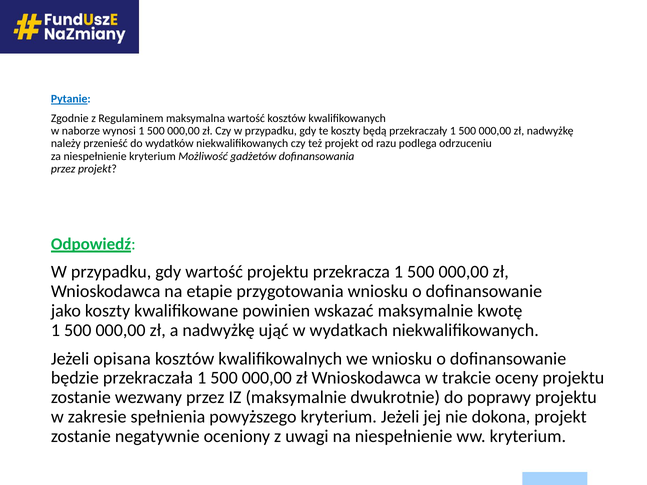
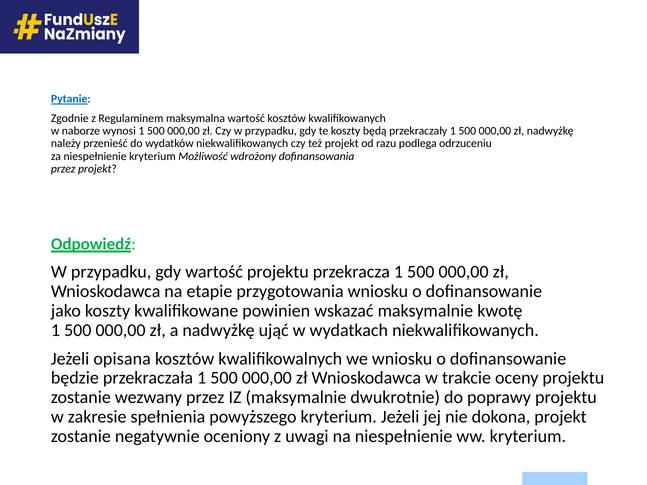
gadżetów: gadżetów -> wdrożony
